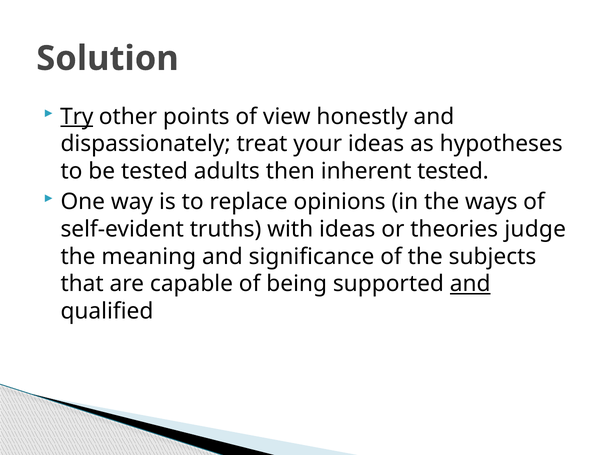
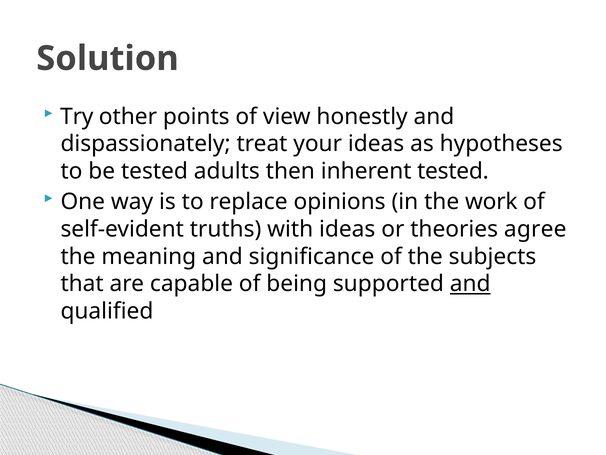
Try underline: present -> none
ways: ways -> work
judge: judge -> agree
